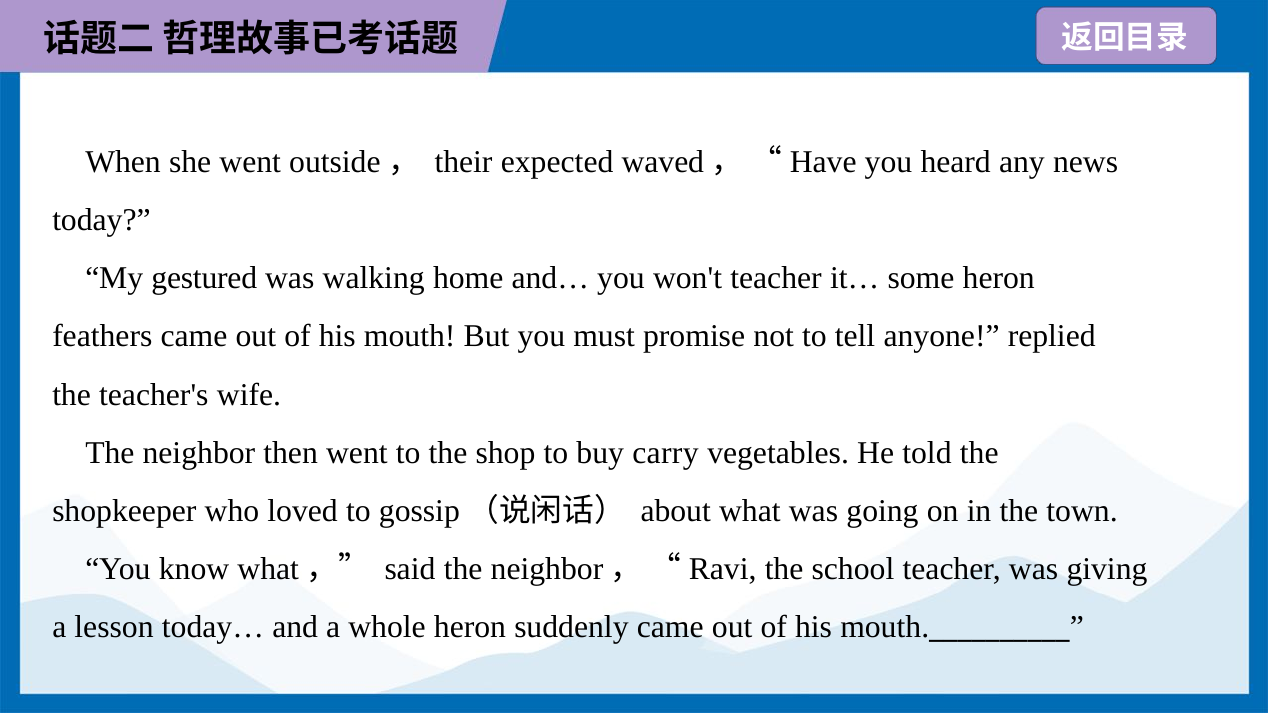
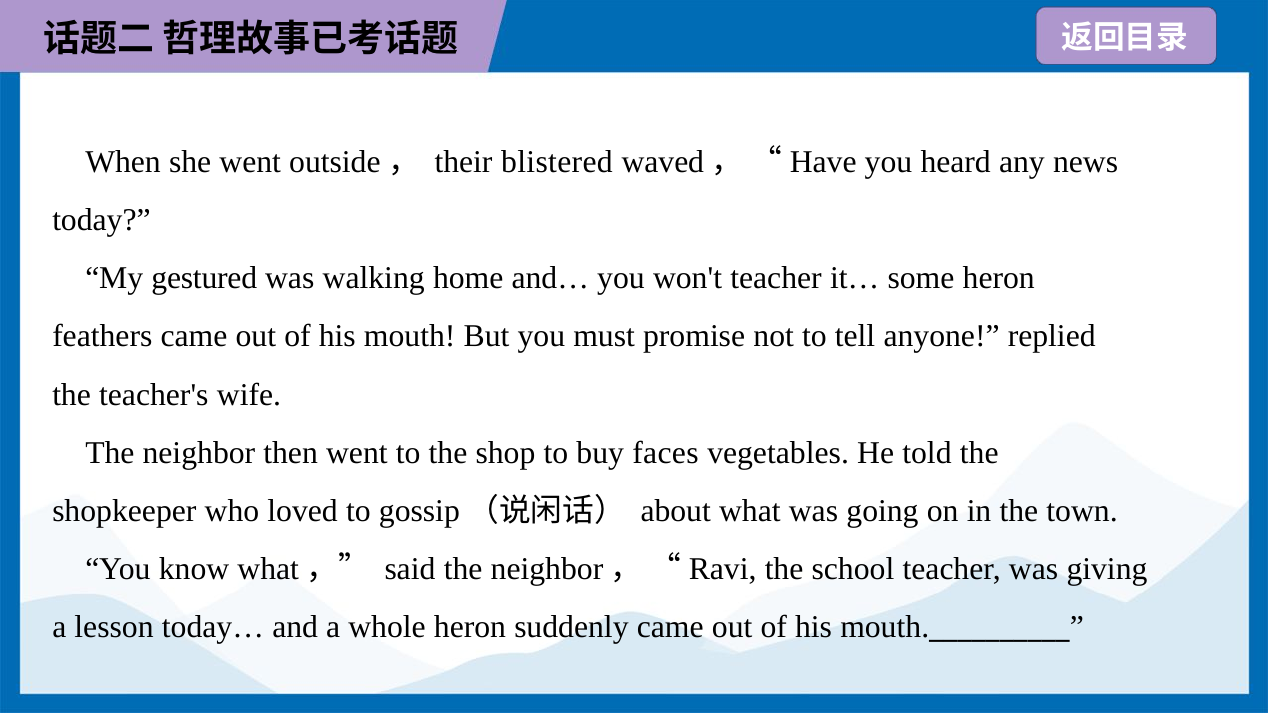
expected: expected -> blistered
carry: carry -> faces
